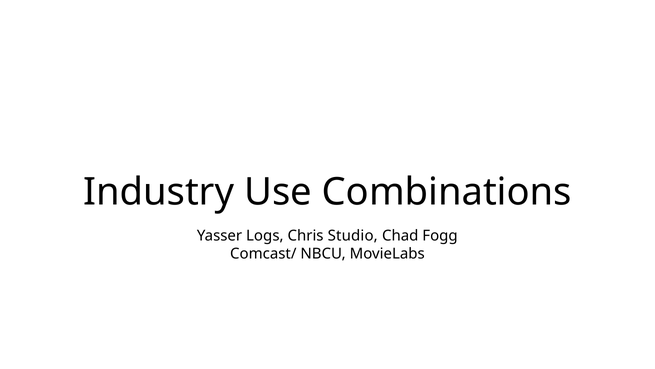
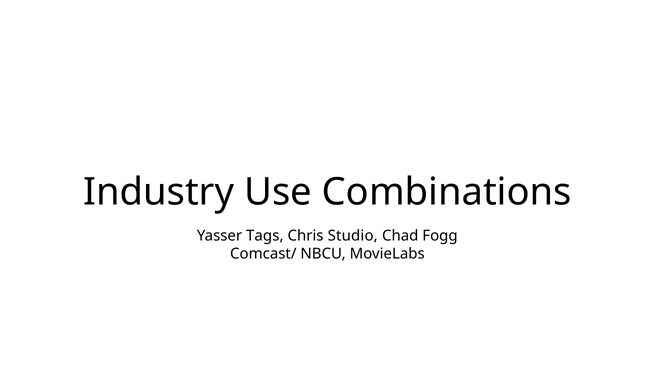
Logs: Logs -> Tags
